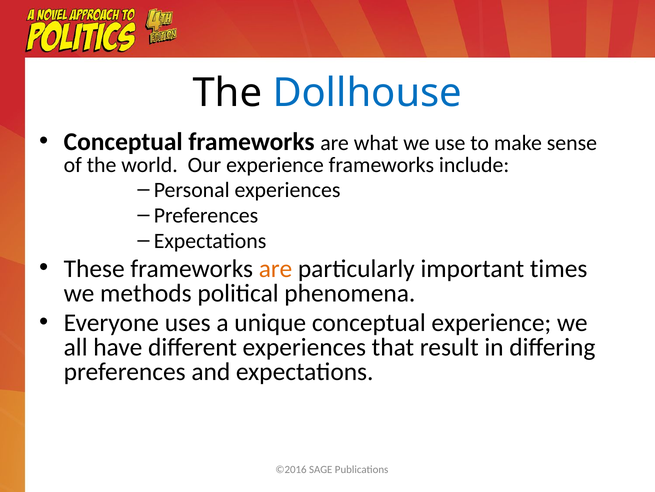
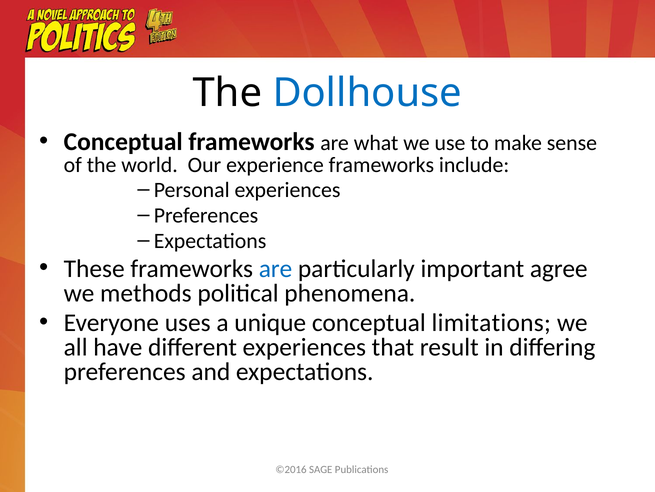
are at (276, 268) colour: orange -> blue
times: times -> agree
conceptual experience: experience -> limitations
